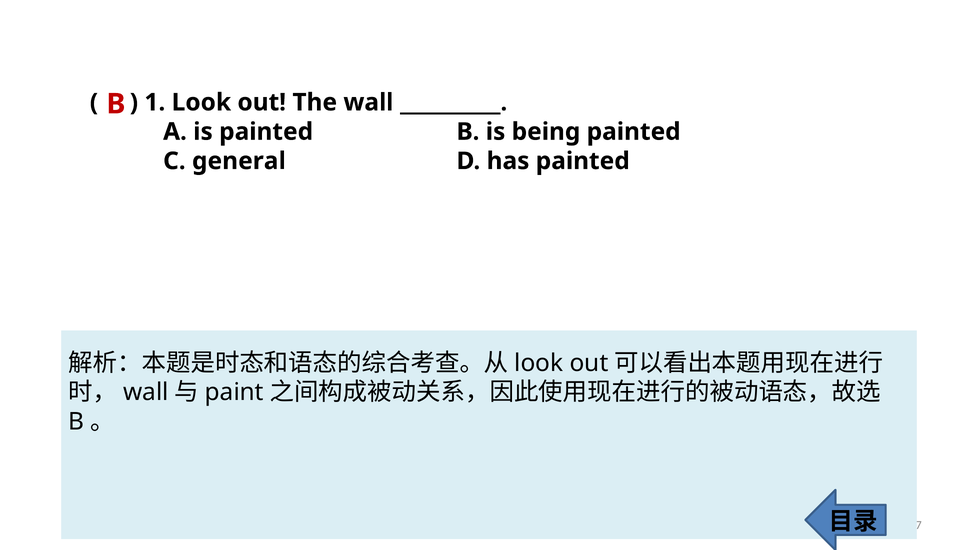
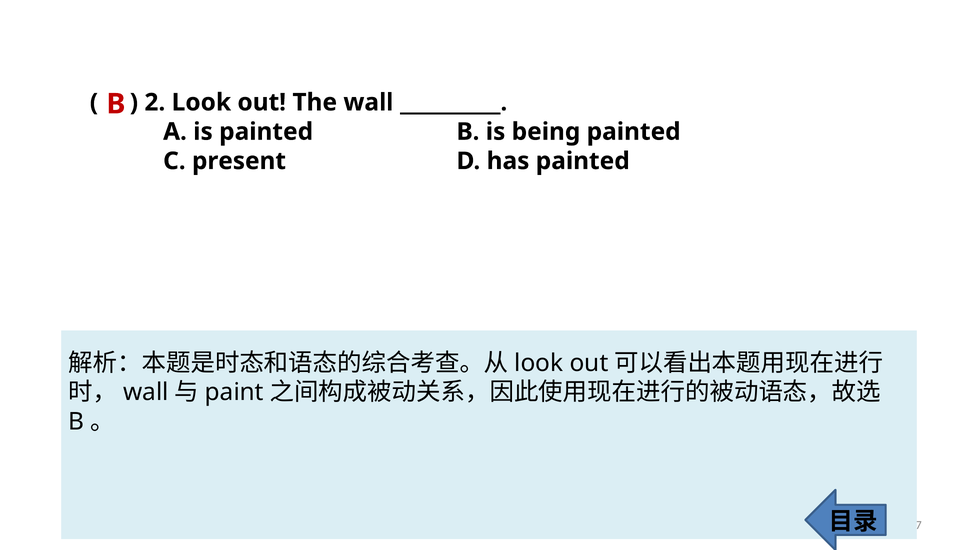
1: 1 -> 2
general: general -> present
